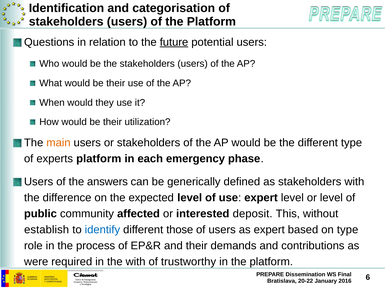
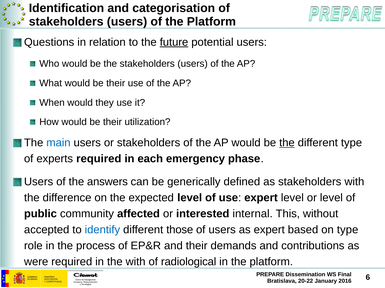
main colour: orange -> blue
the at (287, 143) underline: none -> present
experts platform: platform -> required
deposit: deposit -> internal
establish: establish -> accepted
trustworthy: trustworthy -> radiological
